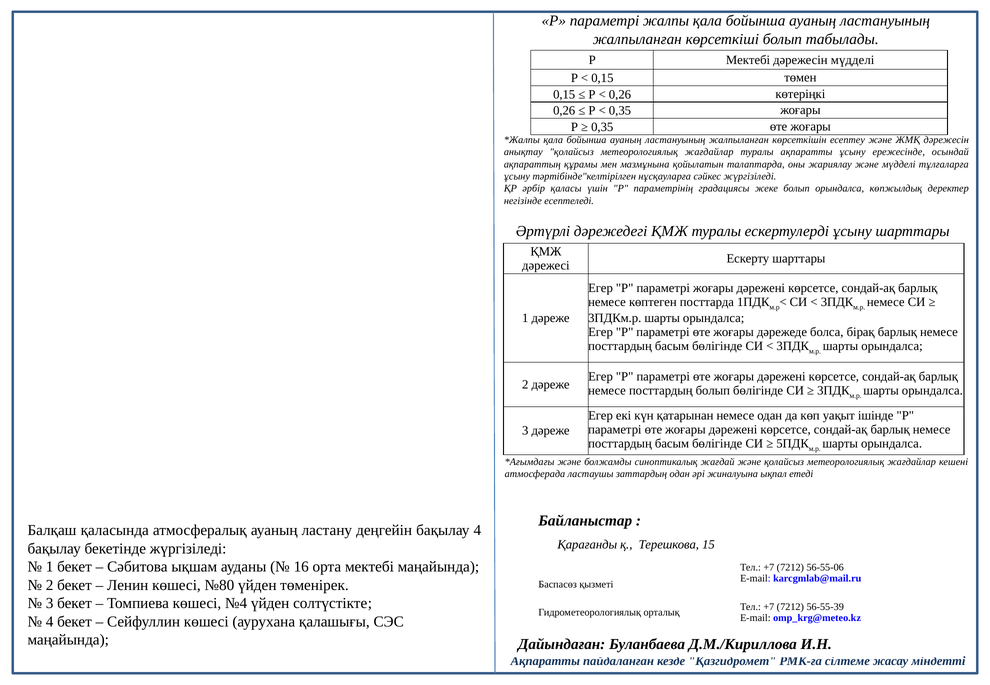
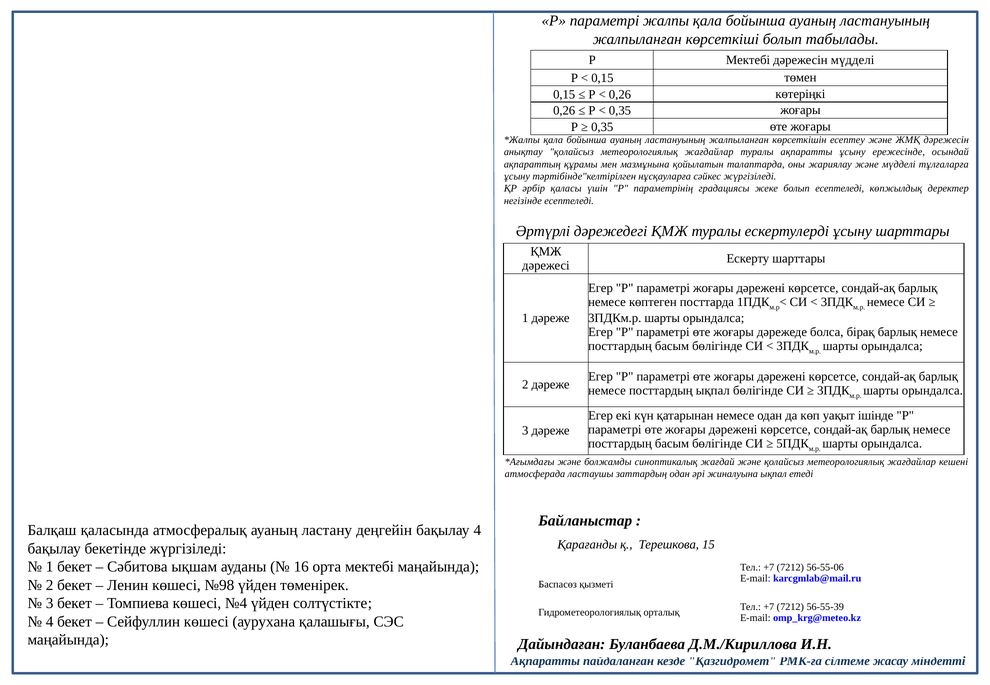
болып орындалса: орындалса -> есептеледі
посттардың болып: болып -> ықпал
№80: №80 -> №98
